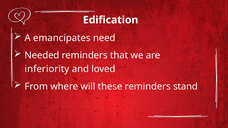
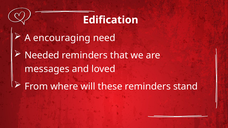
emancipates: emancipates -> encouraging
inferiority: inferiority -> messages
